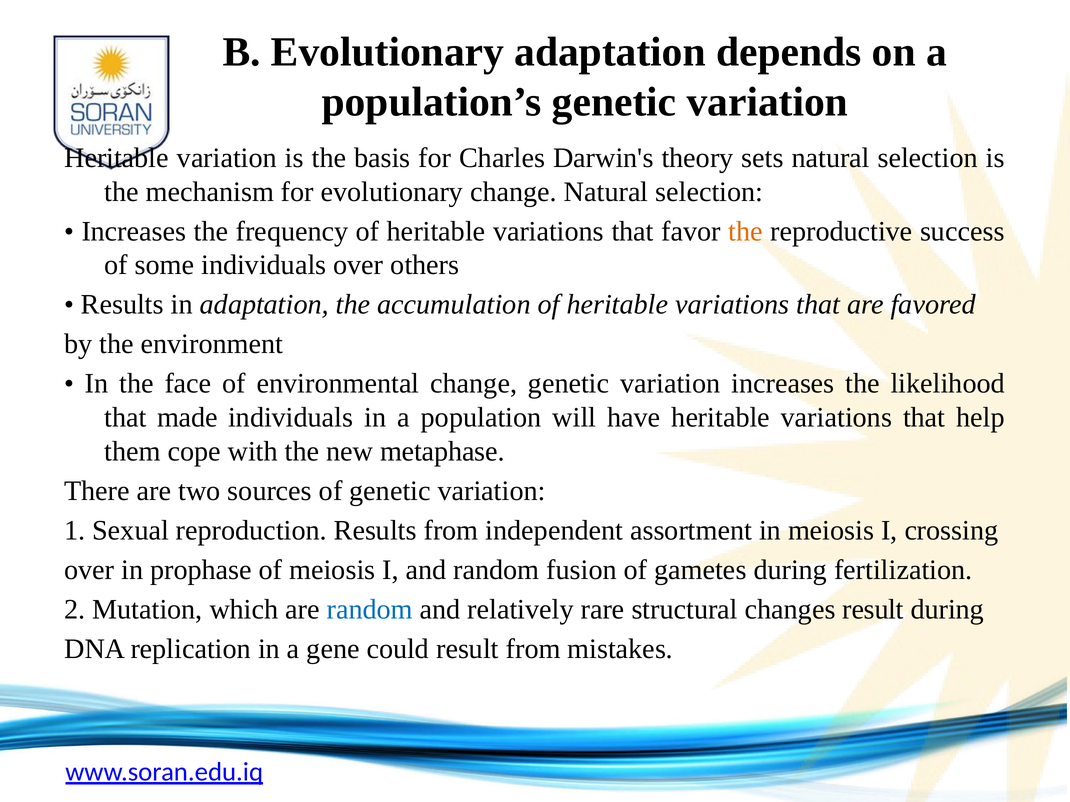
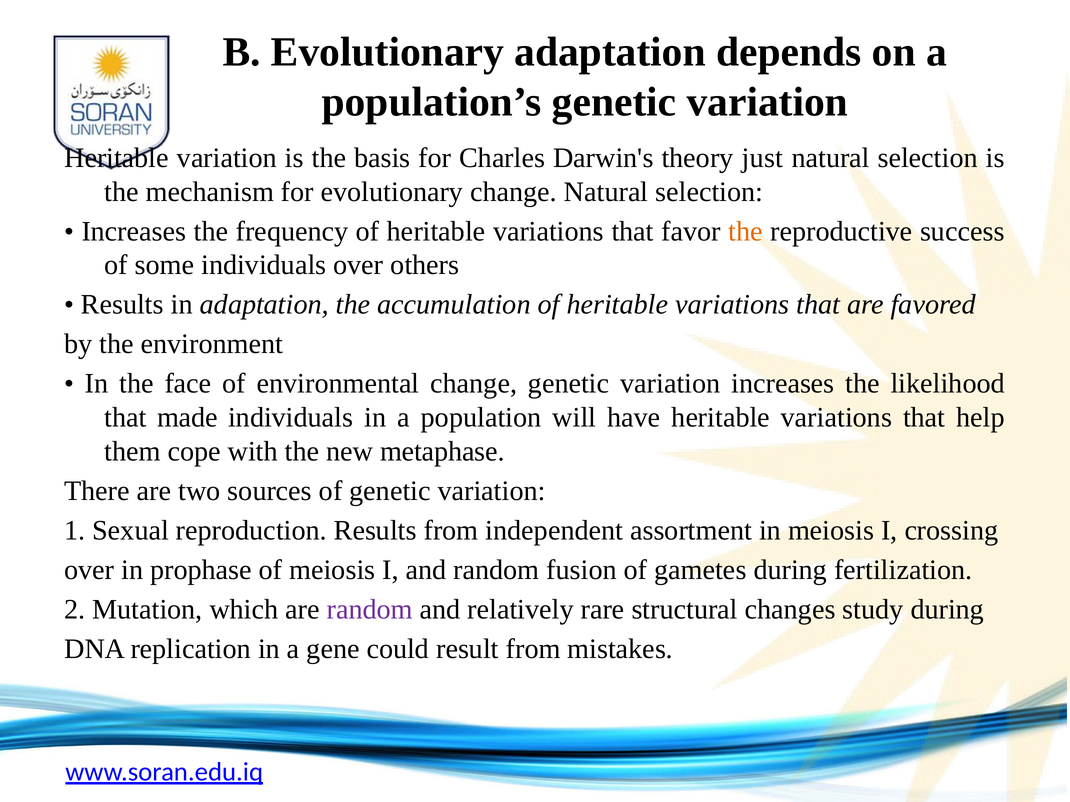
sets: sets -> just
random at (370, 610) colour: blue -> purple
changes result: result -> study
